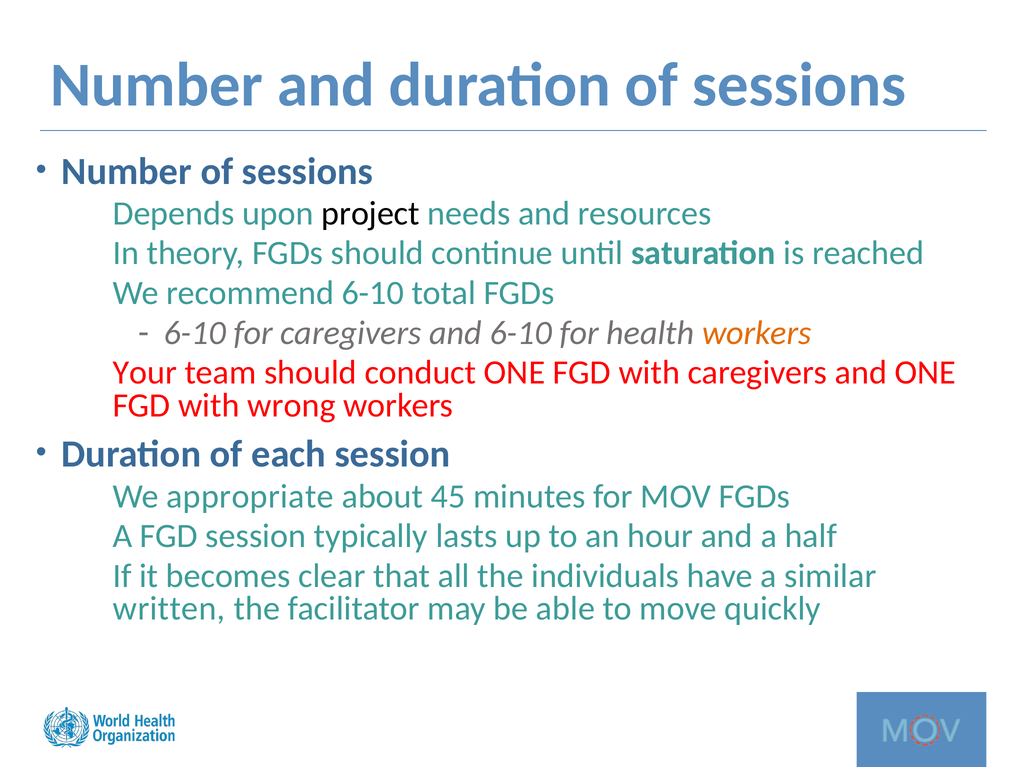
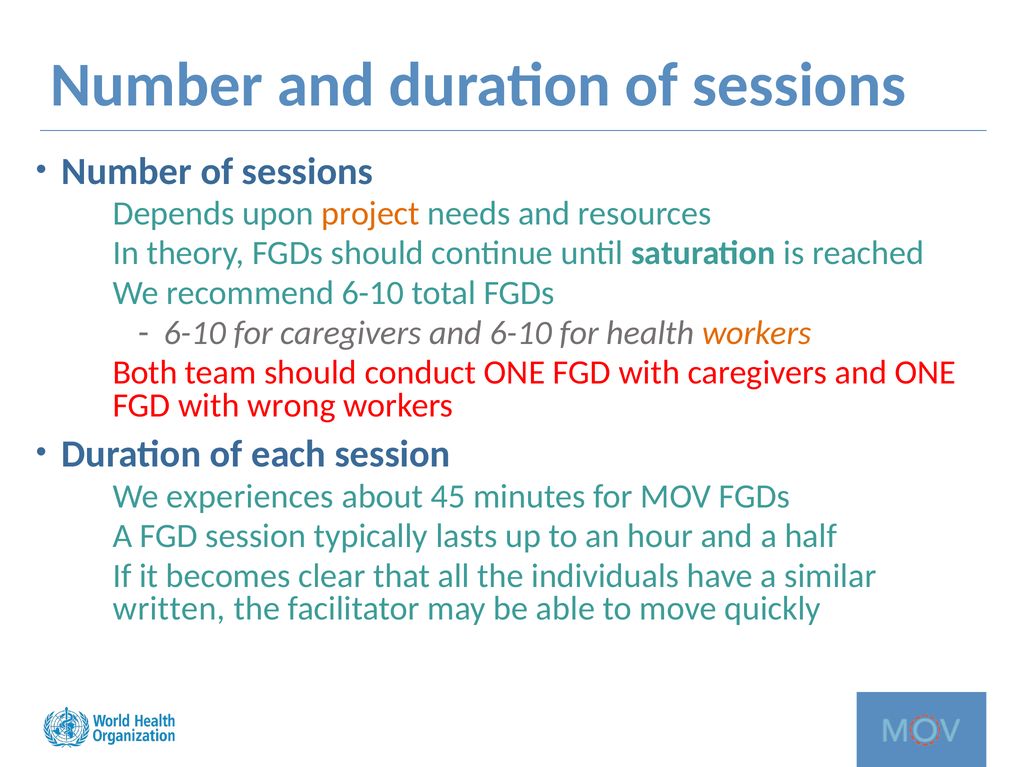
project colour: black -> orange
Your: Your -> Both
appropriate: appropriate -> experiences
